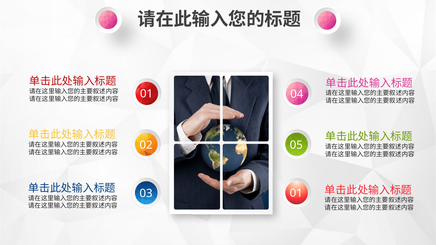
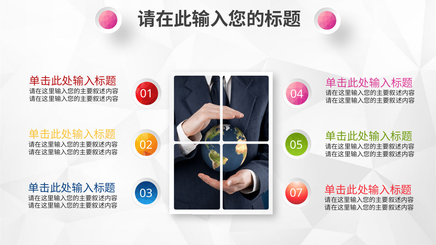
03 01: 01 -> 07
